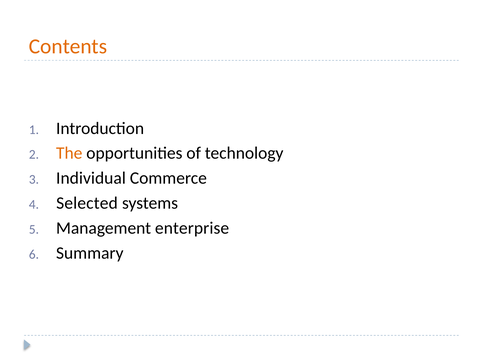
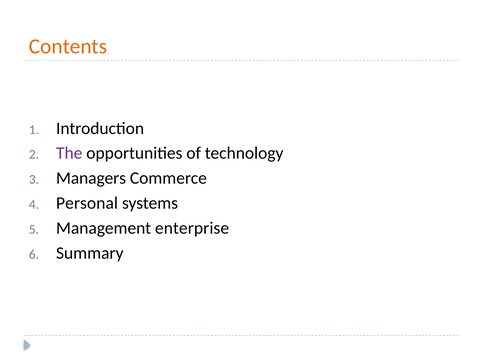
The colour: orange -> purple
Individual: Individual -> Managers
Selected: Selected -> Personal
